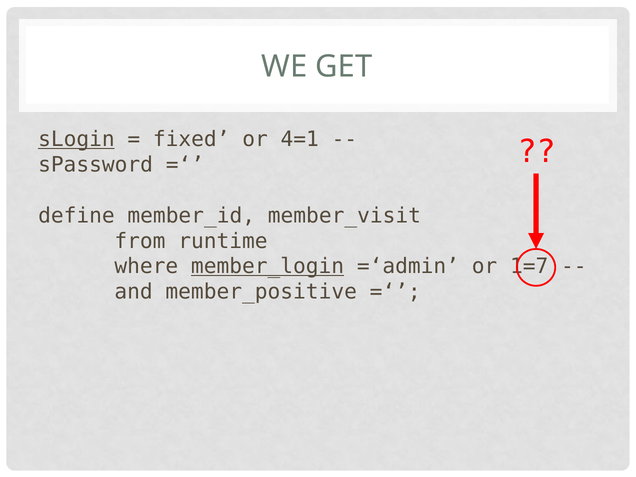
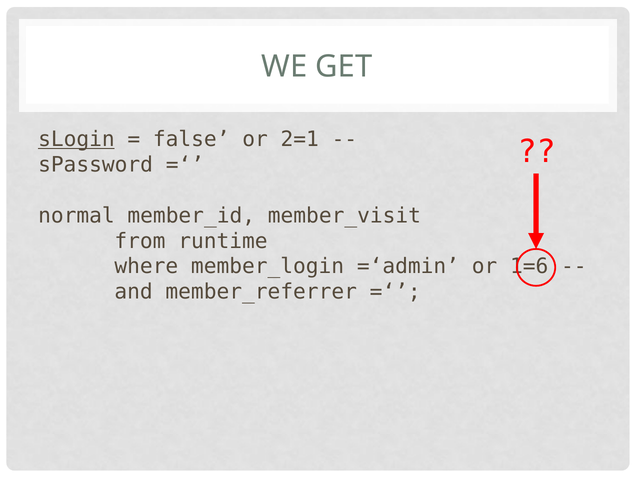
fixed: fixed -> false
4=1: 4=1 -> 2=1
define: define -> normal
member_login underline: present -> none
1=7: 1=7 -> 1=6
member_positive: member_positive -> member_referrer
